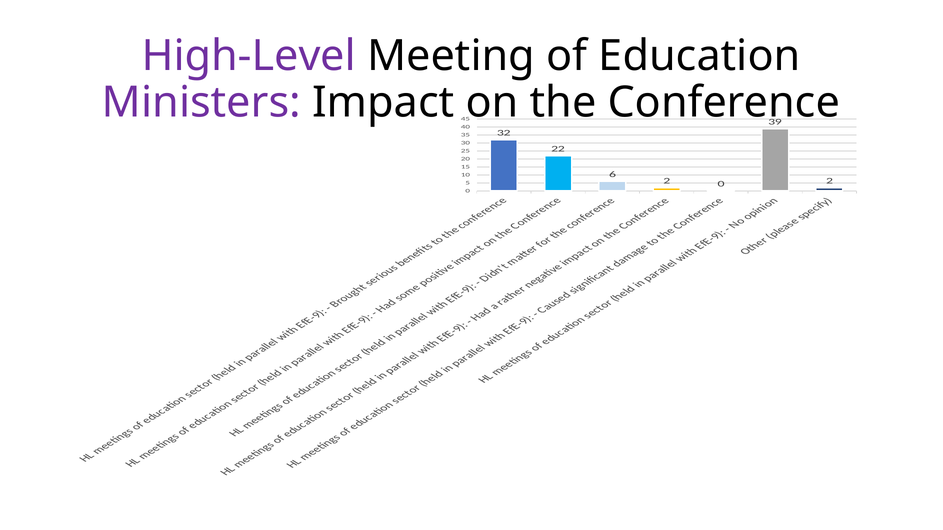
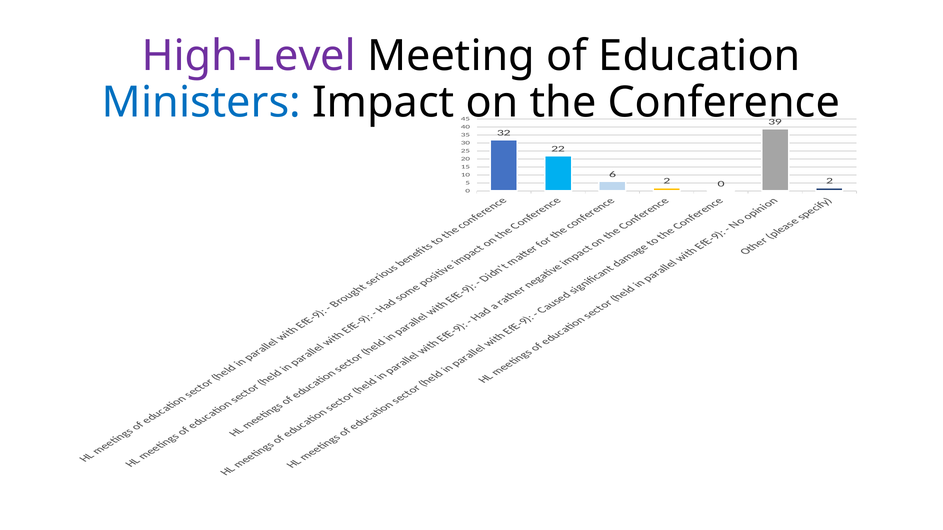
Ministers colour: purple -> blue
